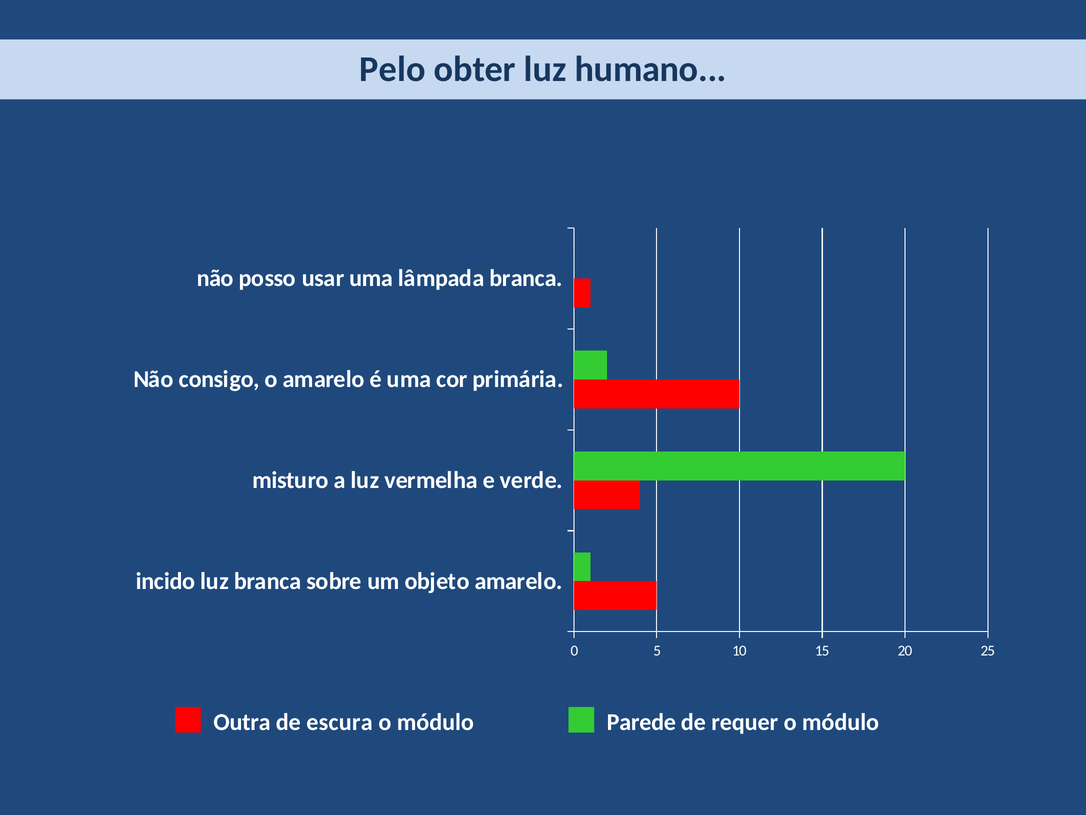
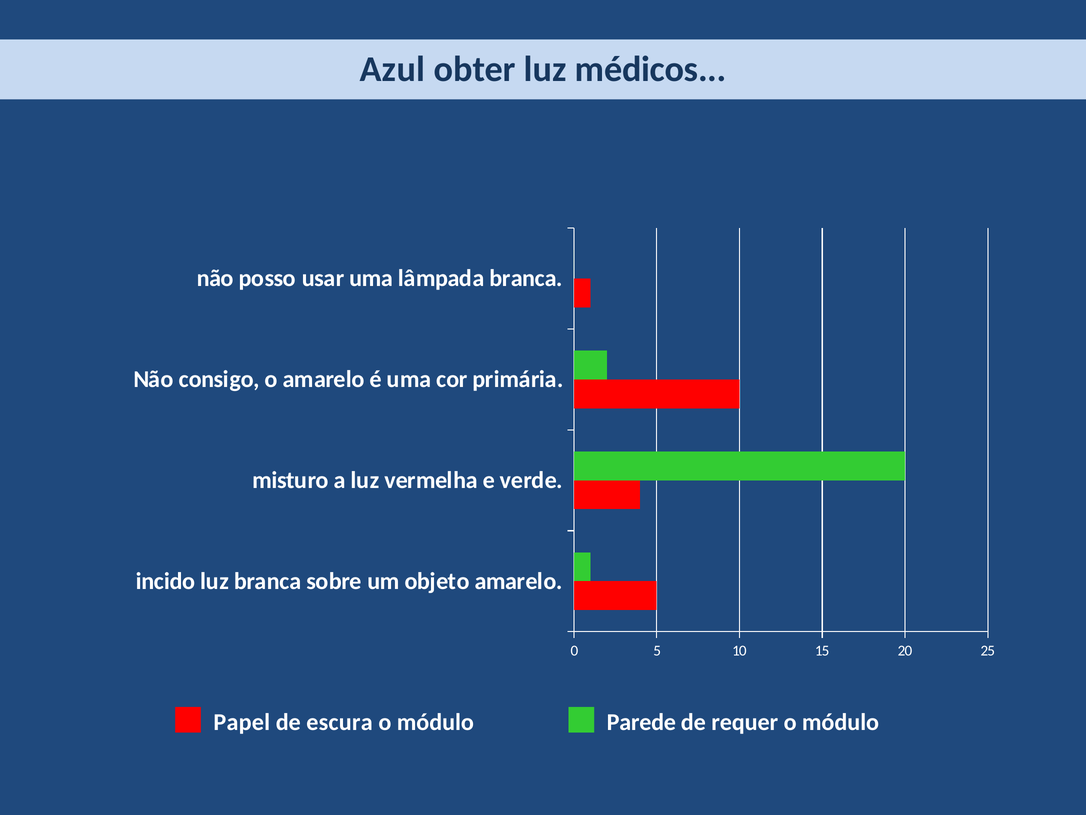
Pelo: Pelo -> Azul
humano: humano -> médicos
Outra: Outra -> Papel
